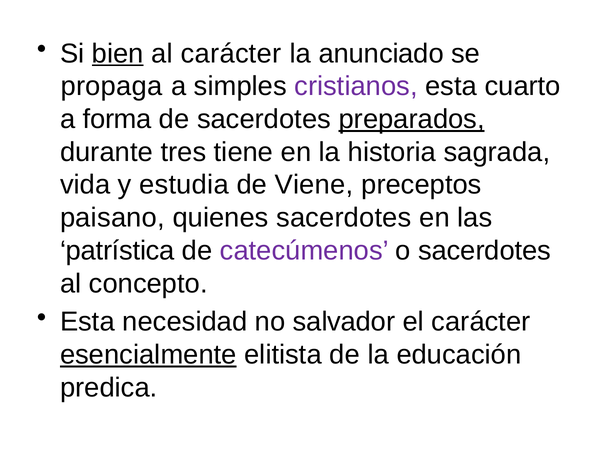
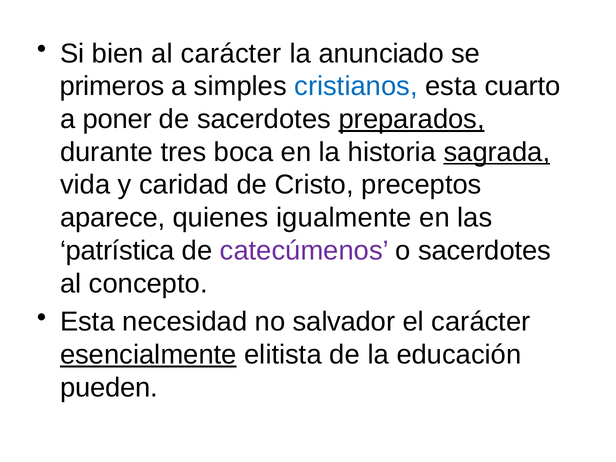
bien underline: present -> none
propaga: propaga -> primeros
cristianos colour: purple -> blue
forma: forma -> poner
tiene: tiene -> boca
sagrada underline: none -> present
estudia: estudia -> caridad
Viene: Viene -> Cristo
paisano: paisano -> aparece
quienes sacerdotes: sacerdotes -> igualmente
predica: predica -> pueden
